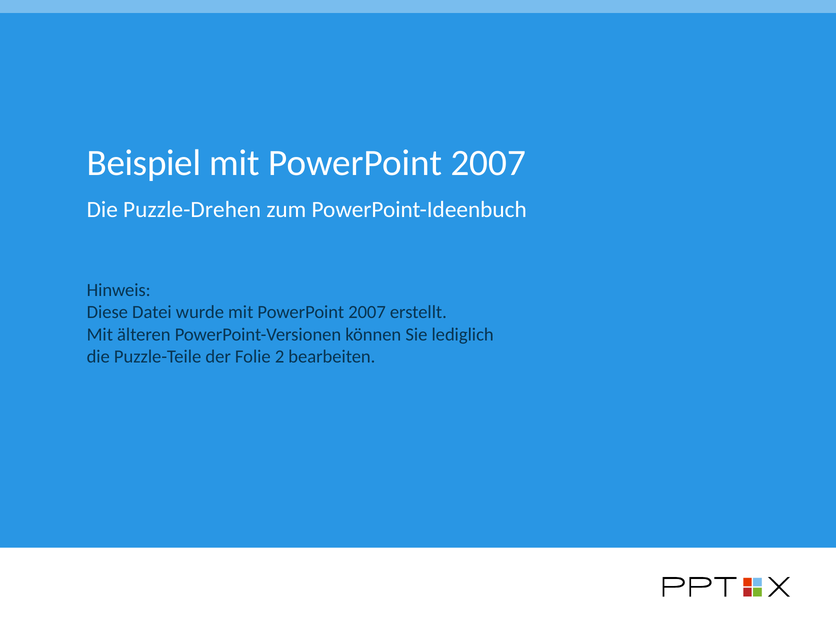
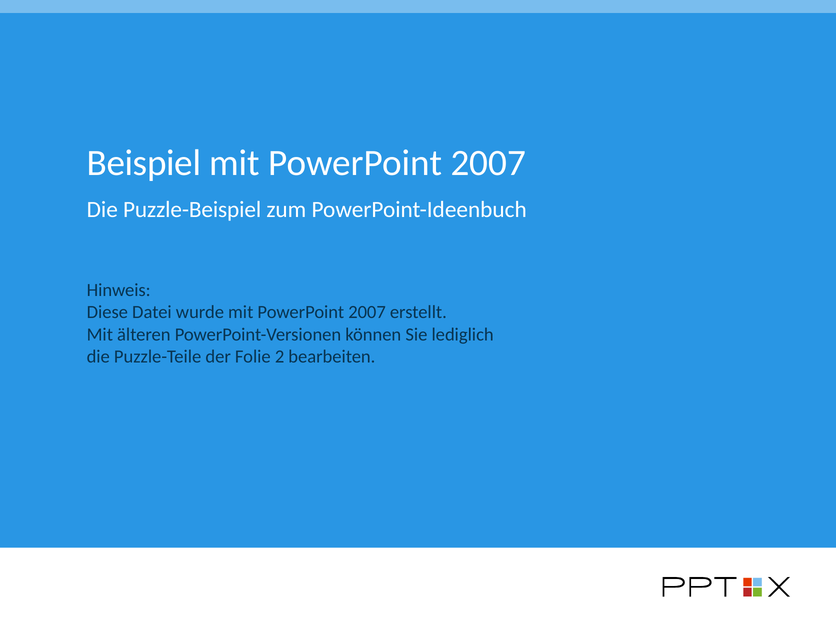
Puzzle-Drehen: Puzzle-Drehen -> Puzzle-Beispiel
